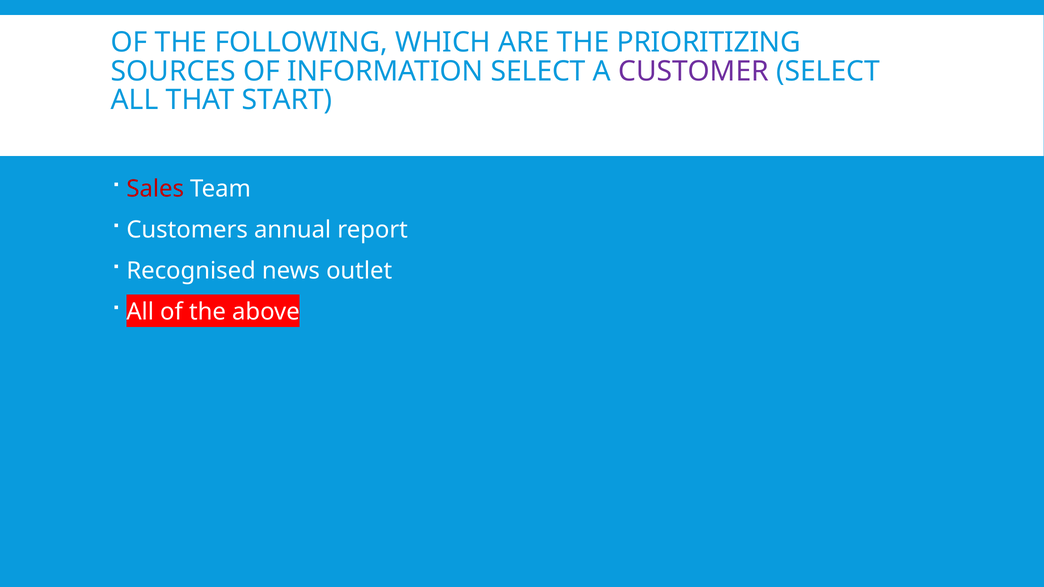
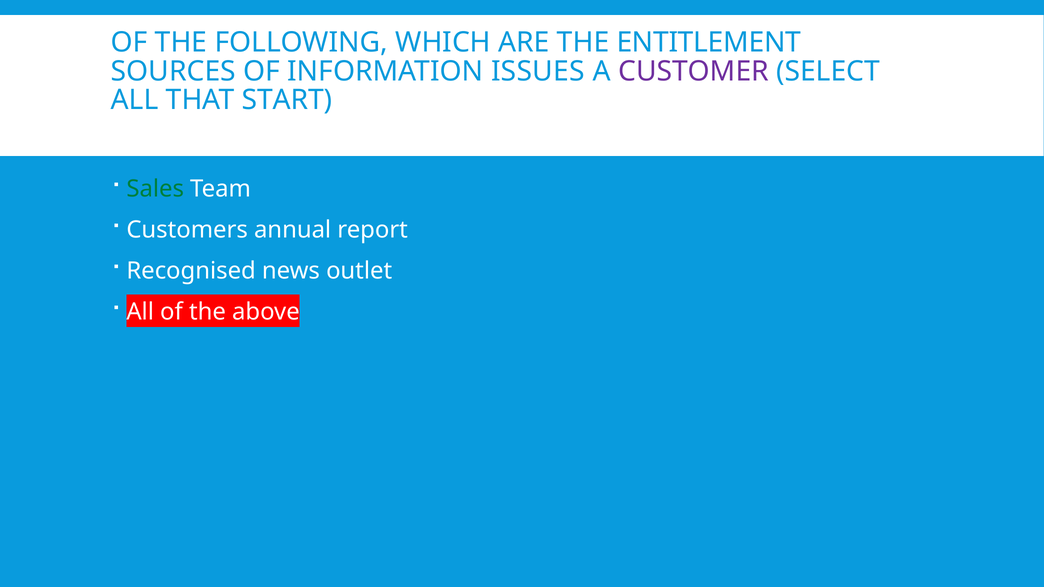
PRIORITIZING: PRIORITIZING -> ENTITLEMENT
INFORMATION SELECT: SELECT -> ISSUES
Sales colour: red -> green
